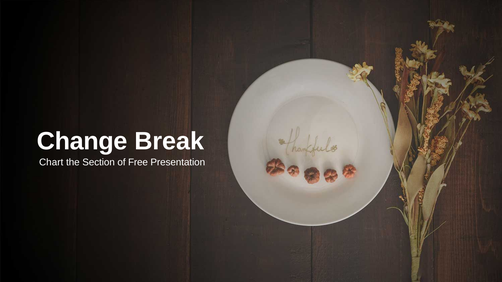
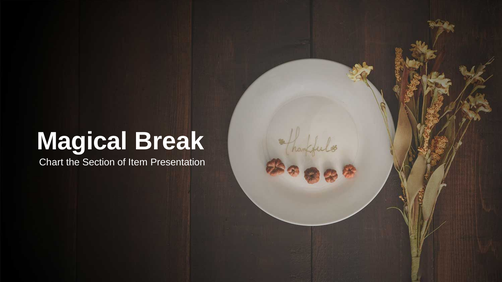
Change: Change -> Magical
Free: Free -> Item
